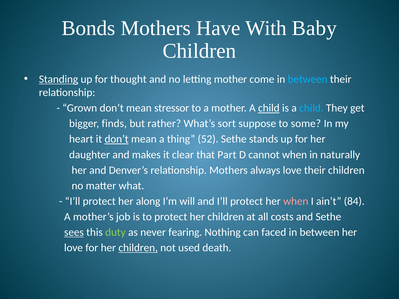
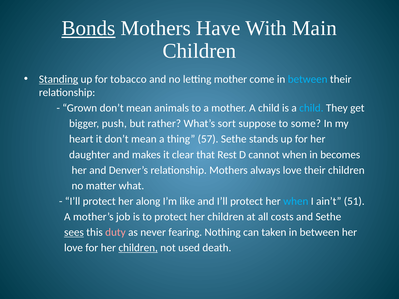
Bonds underline: none -> present
Baby: Baby -> Main
thought: thought -> tobacco
stressor: stressor -> animals
child at (269, 108) underline: present -> none
finds: finds -> push
don’t at (117, 139) underline: present -> none
52: 52 -> 57
Part: Part -> Rest
naturally: naturally -> becomes
will: will -> like
when at (296, 201) colour: pink -> light blue
84: 84 -> 51
duty colour: light green -> pink
faced: faced -> taken
